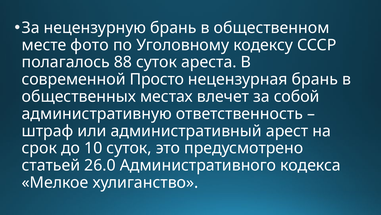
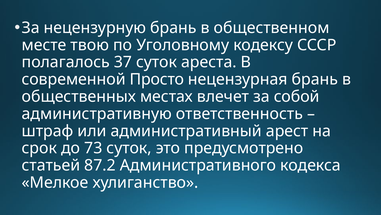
фото: фото -> твою
88: 88 -> 37
10: 10 -> 73
26.0: 26.0 -> 87.2
